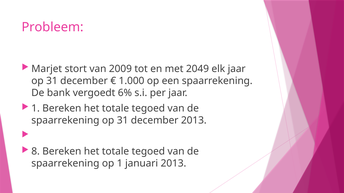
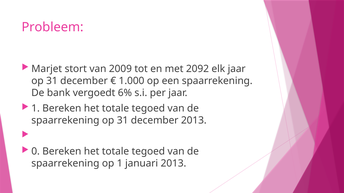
2049: 2049 -> 2092
8: 8 -> 0
